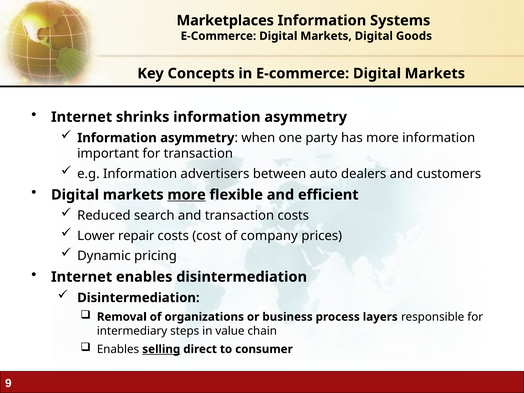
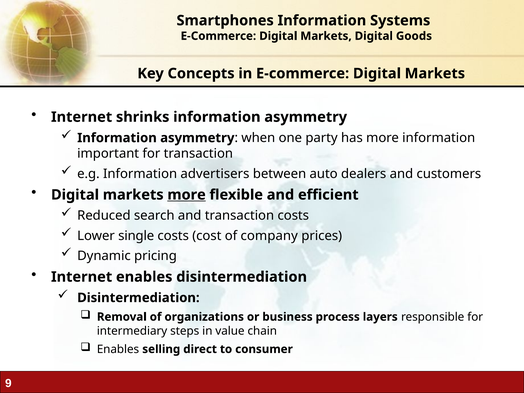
Marketplaces: Marketplaces -> Smartphones
repair: repair -> single
selling underline: present -> none
